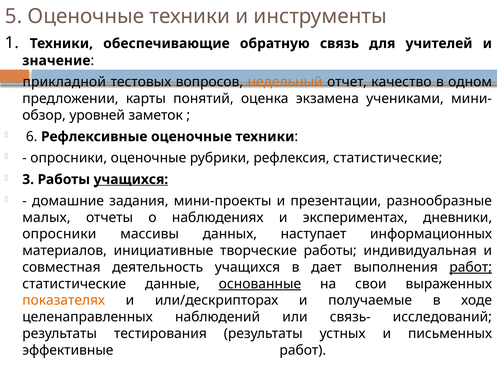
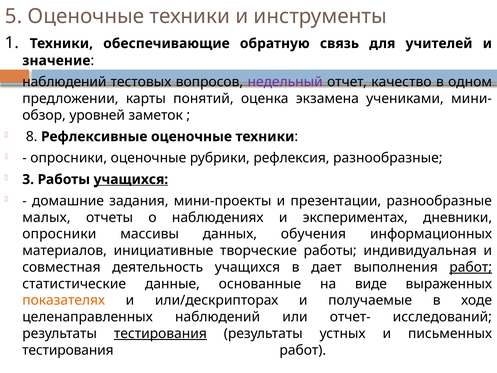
прикладной at (64, 82): прикладной -> наблюдений
недельный colour: orange -> purple
6: 6 -> 8
рефлексия статистические: статистические -> разнообразные
наступает: наступает -> обучения
основанные underline: present -> none
свои: свои -> виде
связь-: связь- -> отчет-
тестирования at (160, 333) underline: none -> present
эффективные at (68, 350): эффективные -> тестирования
